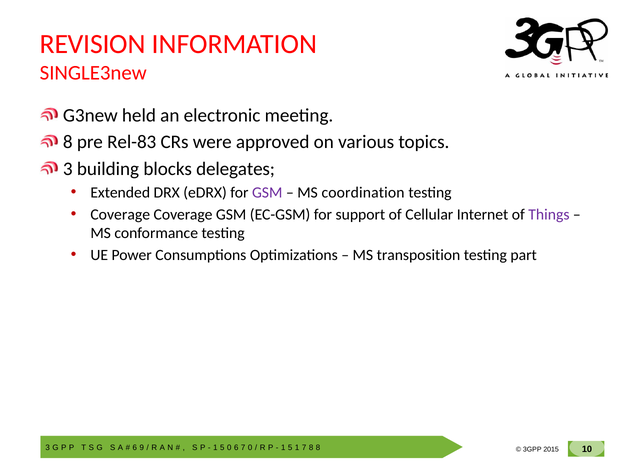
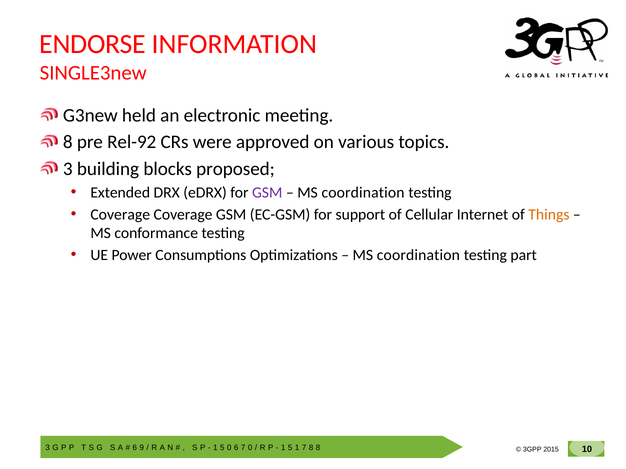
REVISION: REVISION -> ENDORSE
Rel-83: Rel-83 -> Rel-92
delegates: delegates -> proposed
Things colour: purple -> orange
transposition at (418, 255): transposition -> coordination
